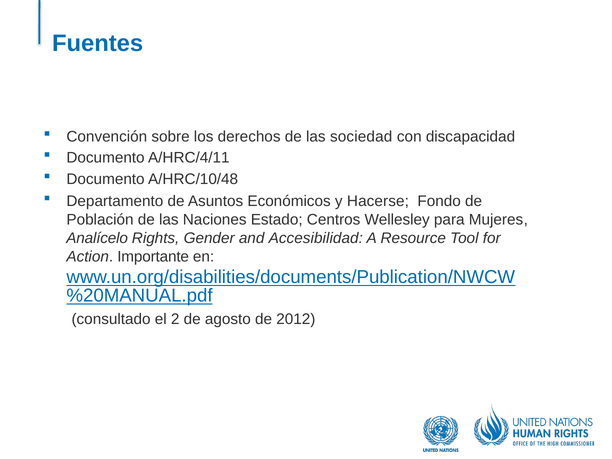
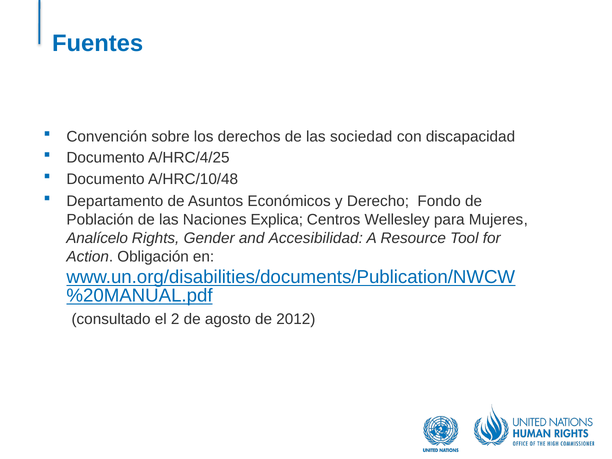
A/HRC/4/11: A/HRC/4/11 -> A/HRC/4/25
Hacerse: Hacerse -> Derecho
Estado: Estado -> Explica
Importante: Importante -> Obligación
